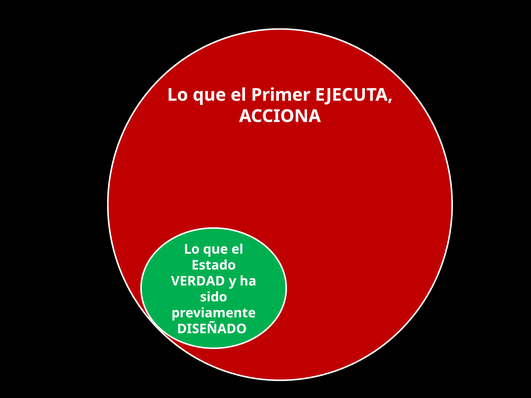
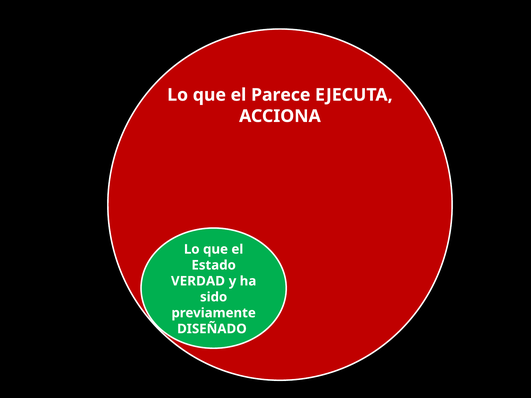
Primer: Primer -> Parece
